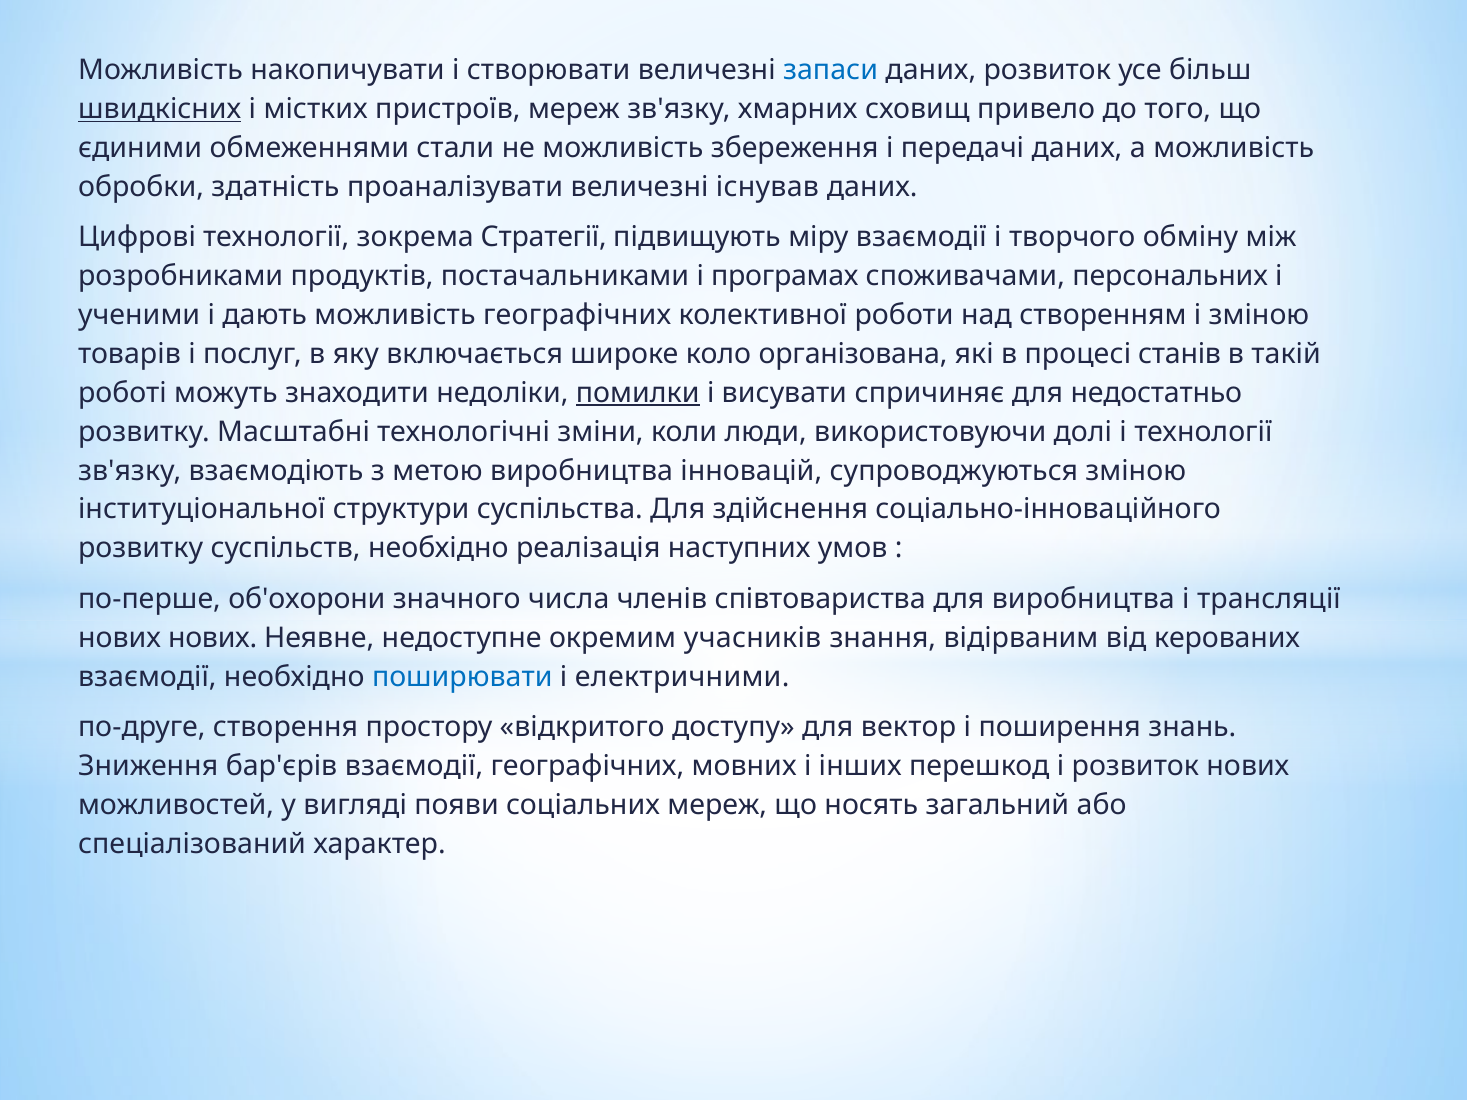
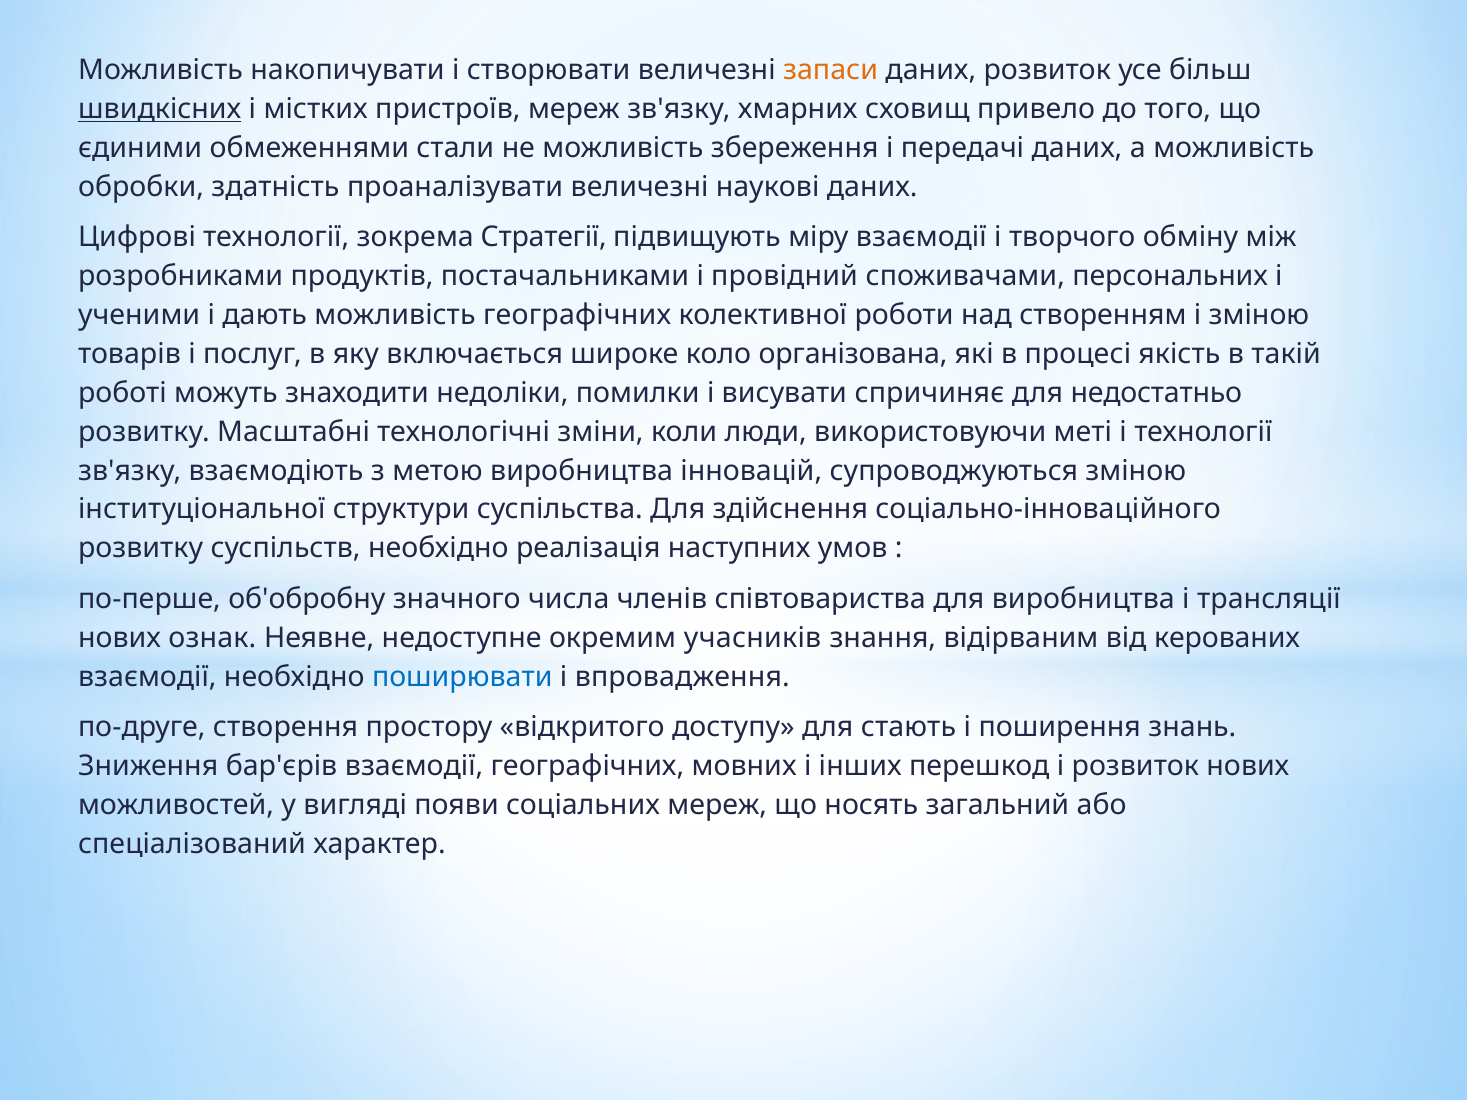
запаси colour: blue -> orange
існував: існував -> наукові
програмах: програмах -> провідний
станів: станів -> якість
помилки underline: present -> none
долі: долі -> меті
об'охорони: об'охорони -> об'обробну
нових нових: нових -> ознак
електричними: електричними -> впровадження
вектор: вектор -> стають
